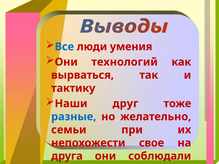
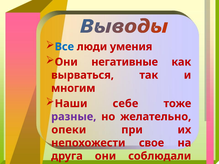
технологий: технологий -> негативные
тактику: тактику -> многим
друг: друг -> себе
разные colour: blue -> purple
семьи: семьи -> опеки
